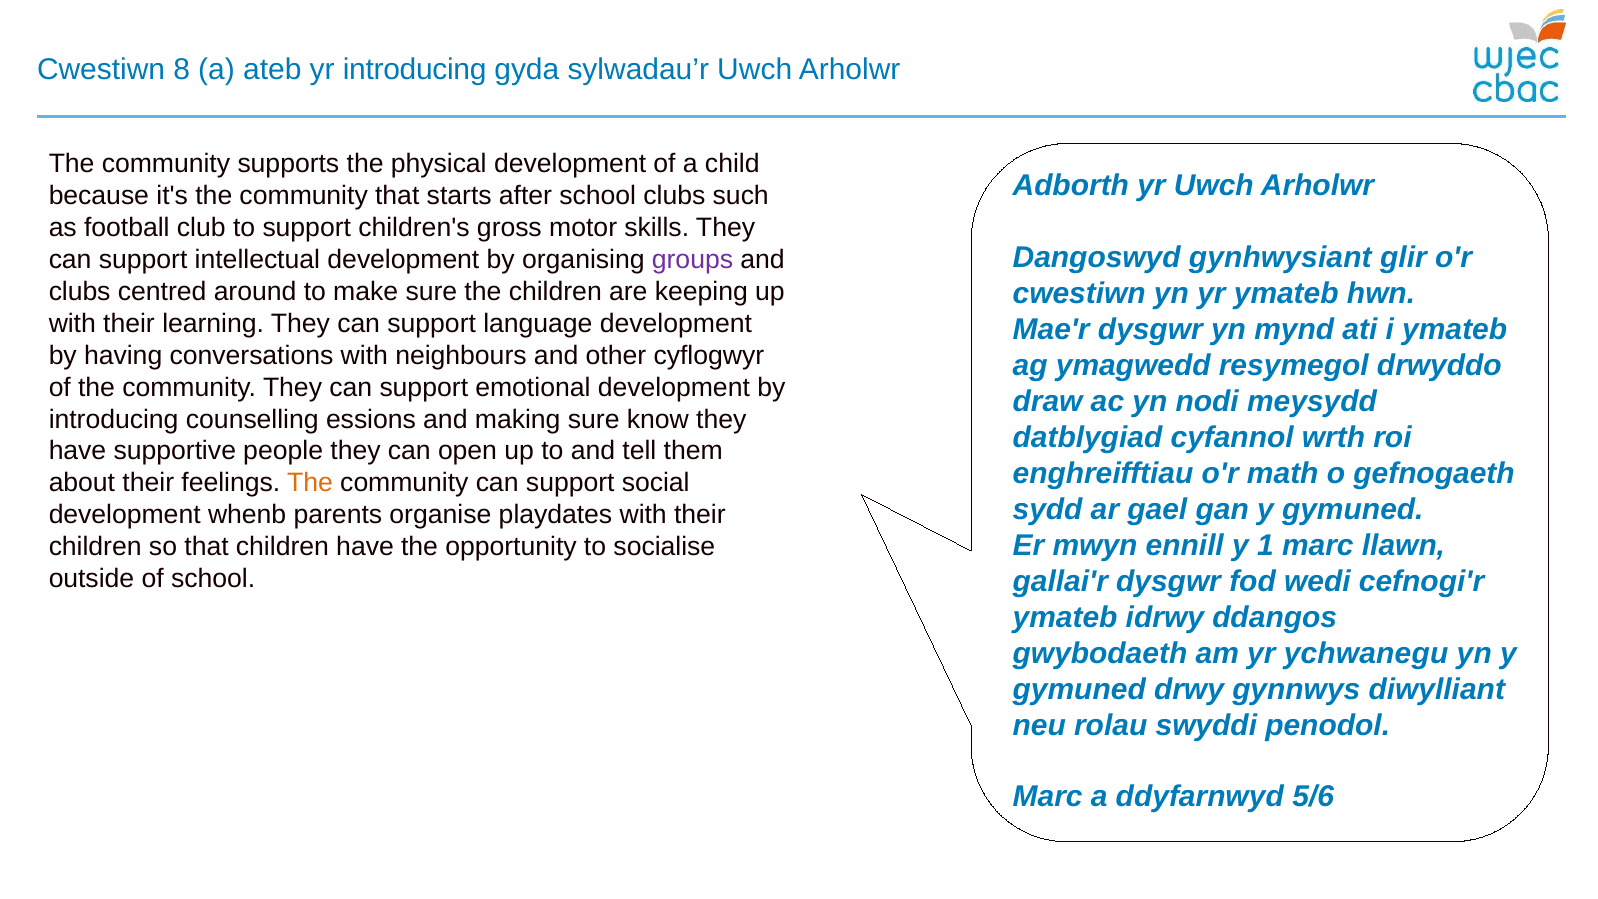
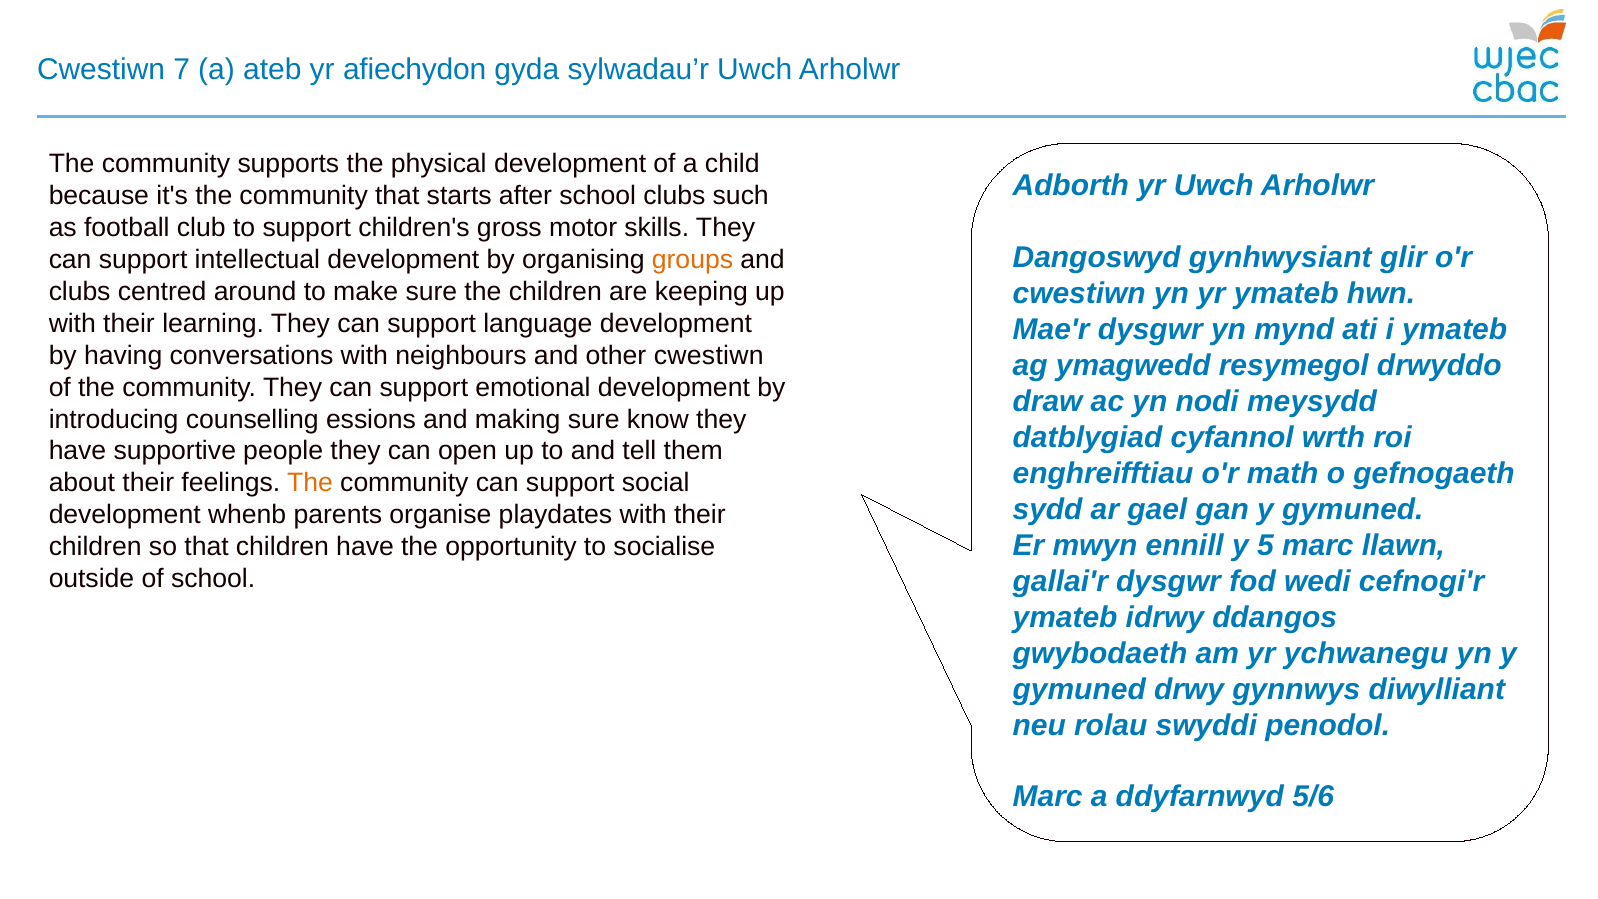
8: 8 -> 7
yr introducing: introducing -> afiechydon
groups colour: purple -> orange
other cyflogwyr: cyflogwyr -> cwestiwn
1: 1 -> 5
